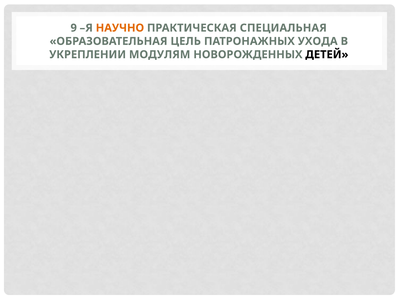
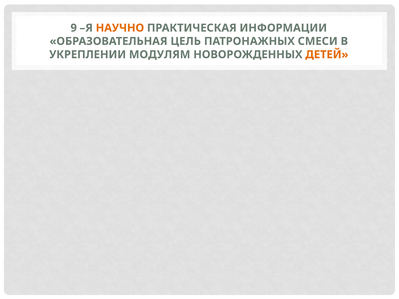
СПЕЦИАЛЬНАЯ: СПЕЦИАЛЬНАЯ -> ИНФОРМАЦИИ
УХОДА: УХОДА -> СМЕСИ
ДЕТЕЙ colour: black -> orange
